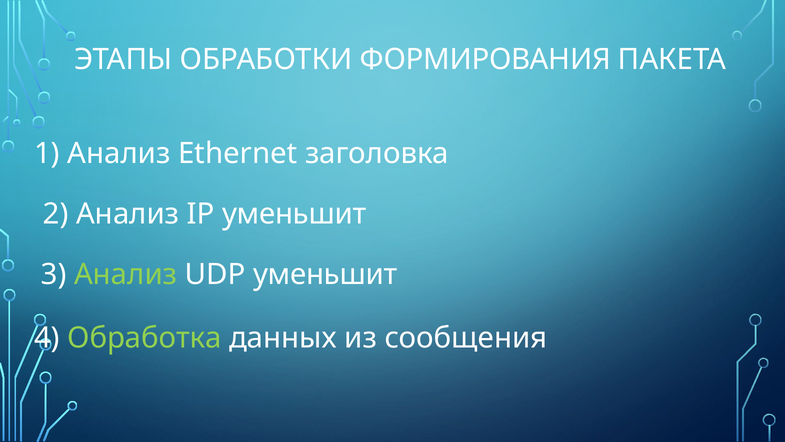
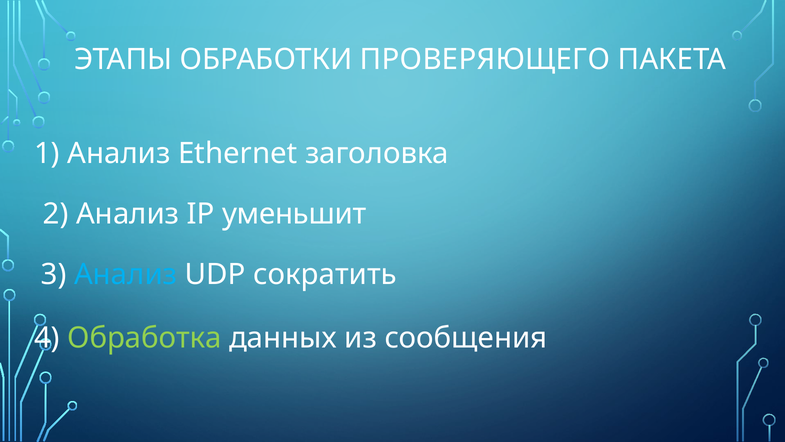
ФОРМИРОВАНИЯ: ФОРМИРОВАНИЯ -> ПРОВЕРЯЮЩЕГО
Анализ at (126, 274) colour: light green -> light blue
UDP уменьшит: уменьшит -> сократить
